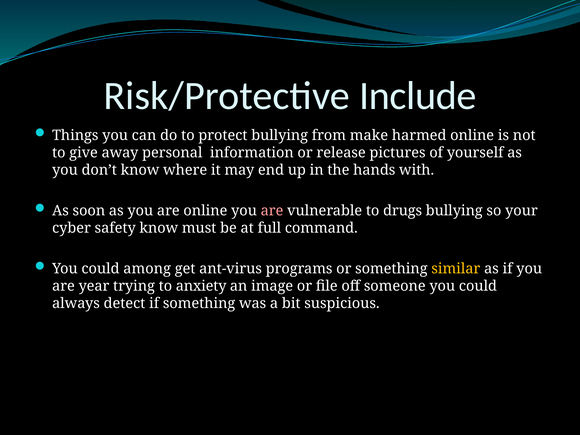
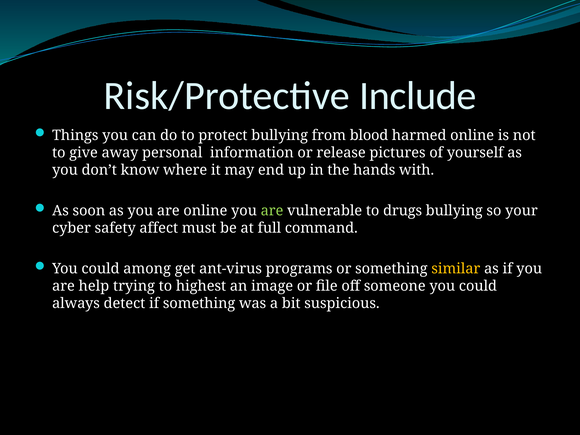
make: make -> blood
are at (272, 211) colour: pink -> light green
safety know: know -> affect
year: year -> help
anxiety: anxiety -> highest
